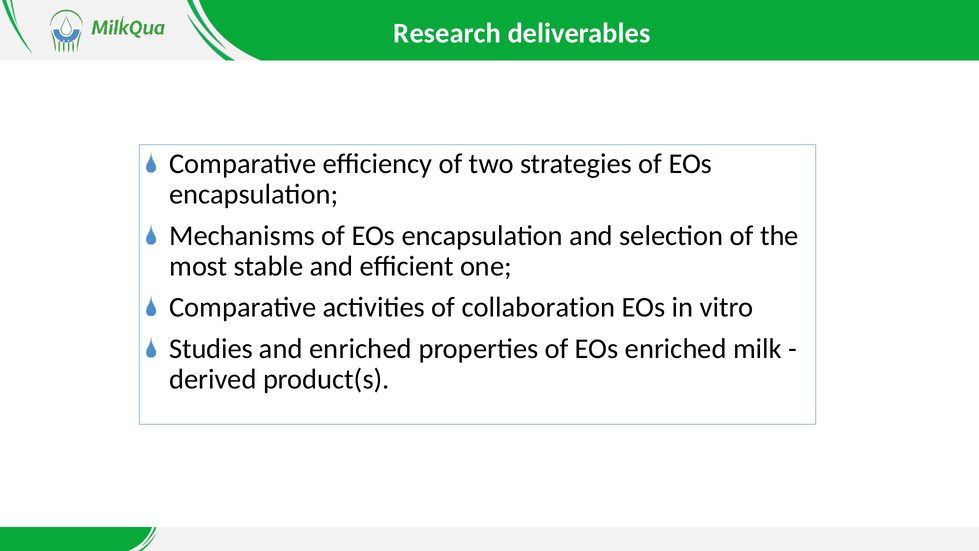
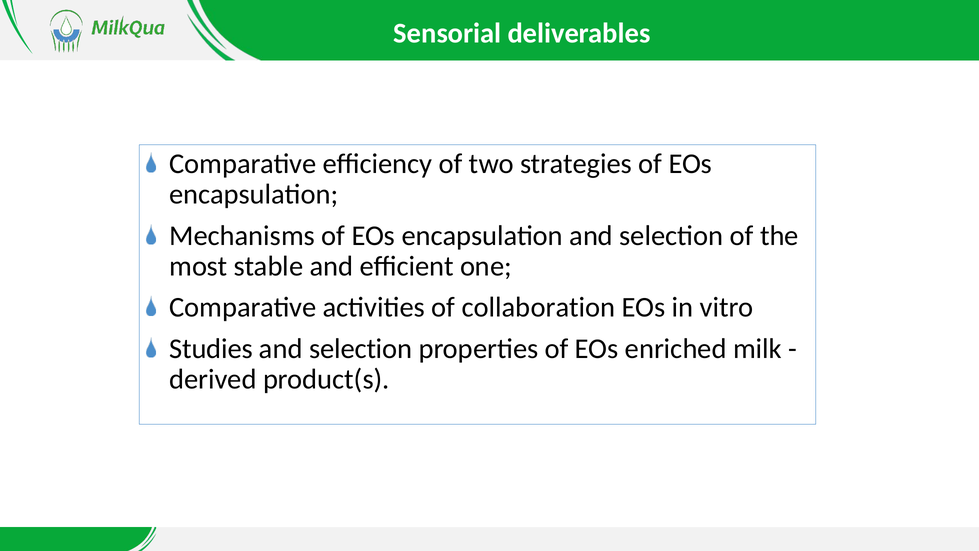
Research: Research -> Sensorial
enriched at (360, 348): enriched -> selection
